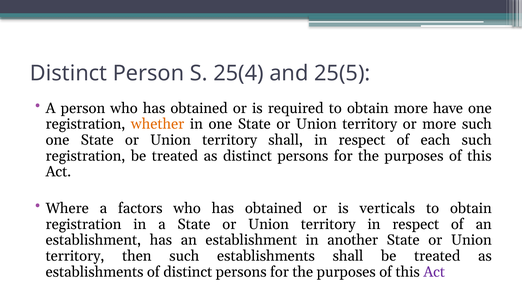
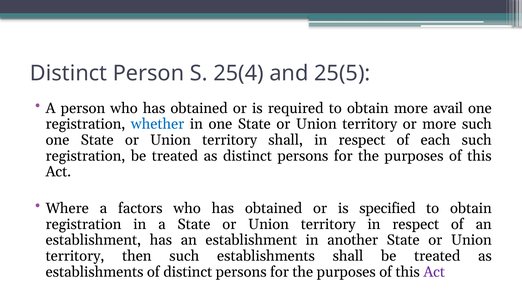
have: have -> avail
whether colour: orange -> blue
verticals: verticals -> specified
